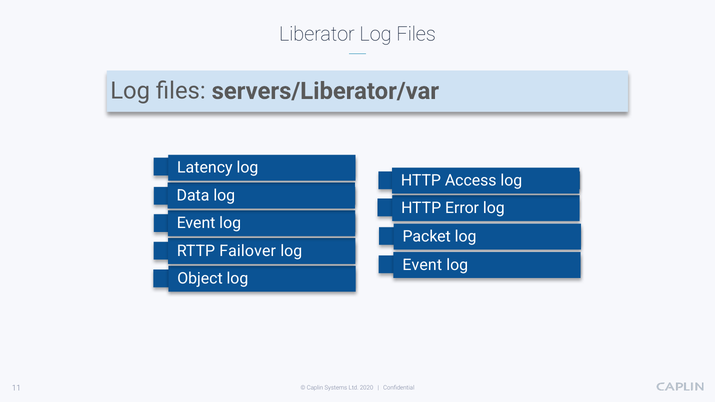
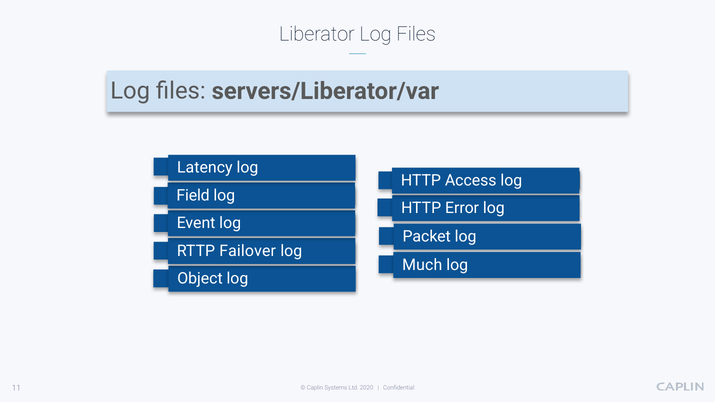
Data: Data -> Field
Event at (422, 265): Event -> Much
